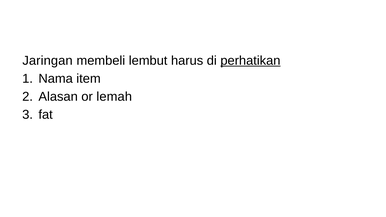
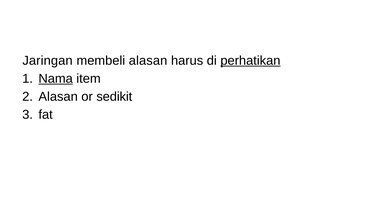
membeli lembut: lembut -> alasan
Nama underline: none -> present
lemah: lemah -> sedikit
